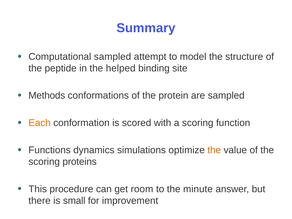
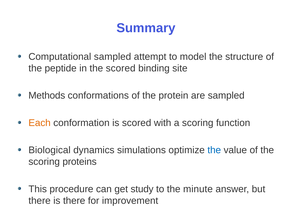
the helped: helped -> scored
Functions: Functions -> Biological
the at (214, 150) colour: orange -> blue
room: room -> study
is small: small -> there
